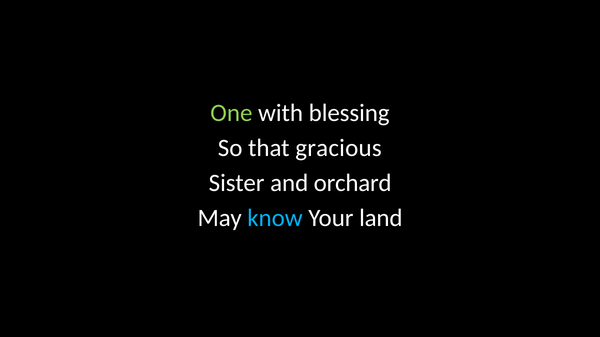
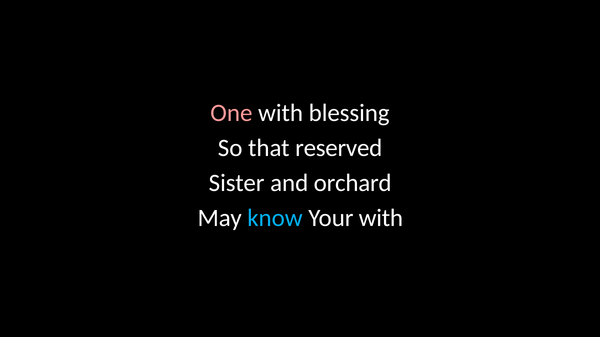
One colour: light green -> pink
gracious: gracious -> reserved
Your land: land -> with
